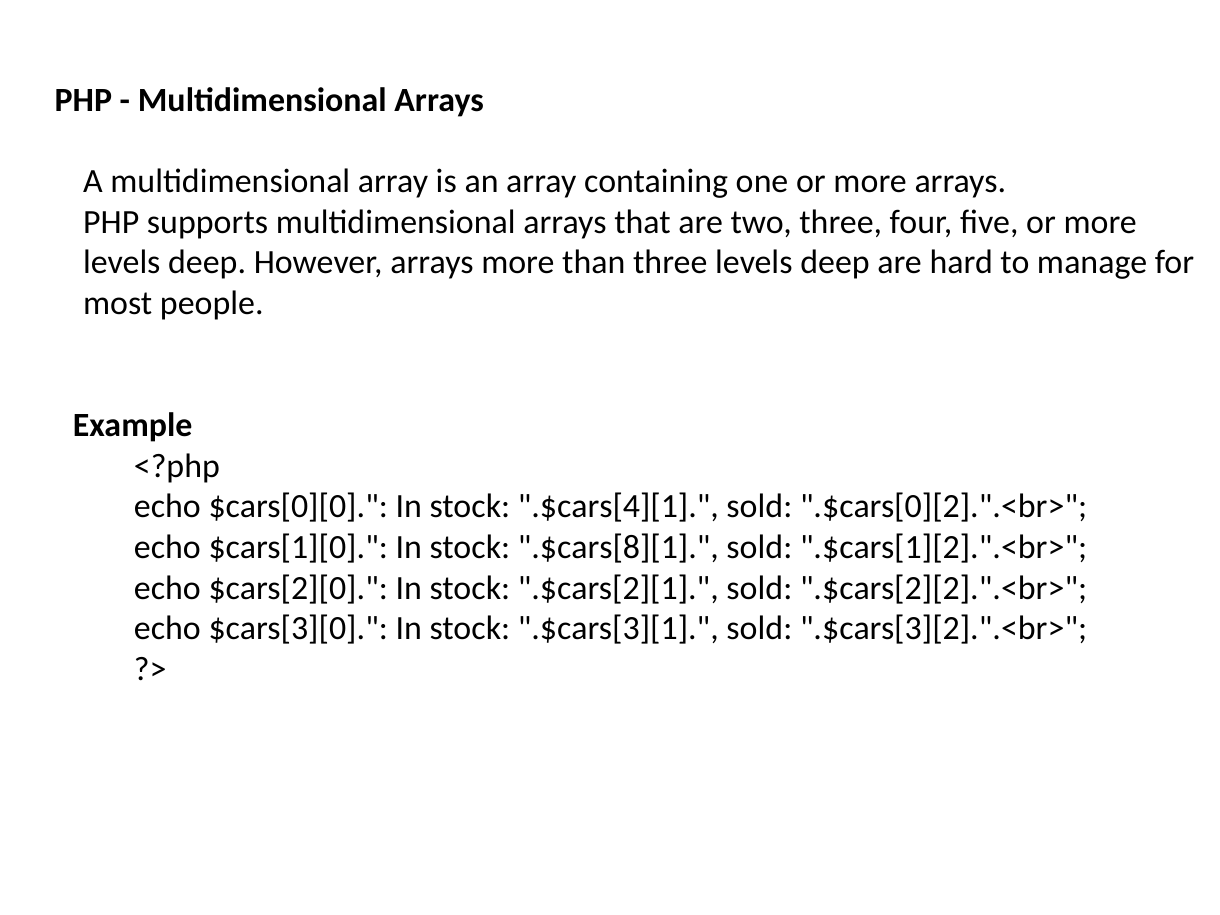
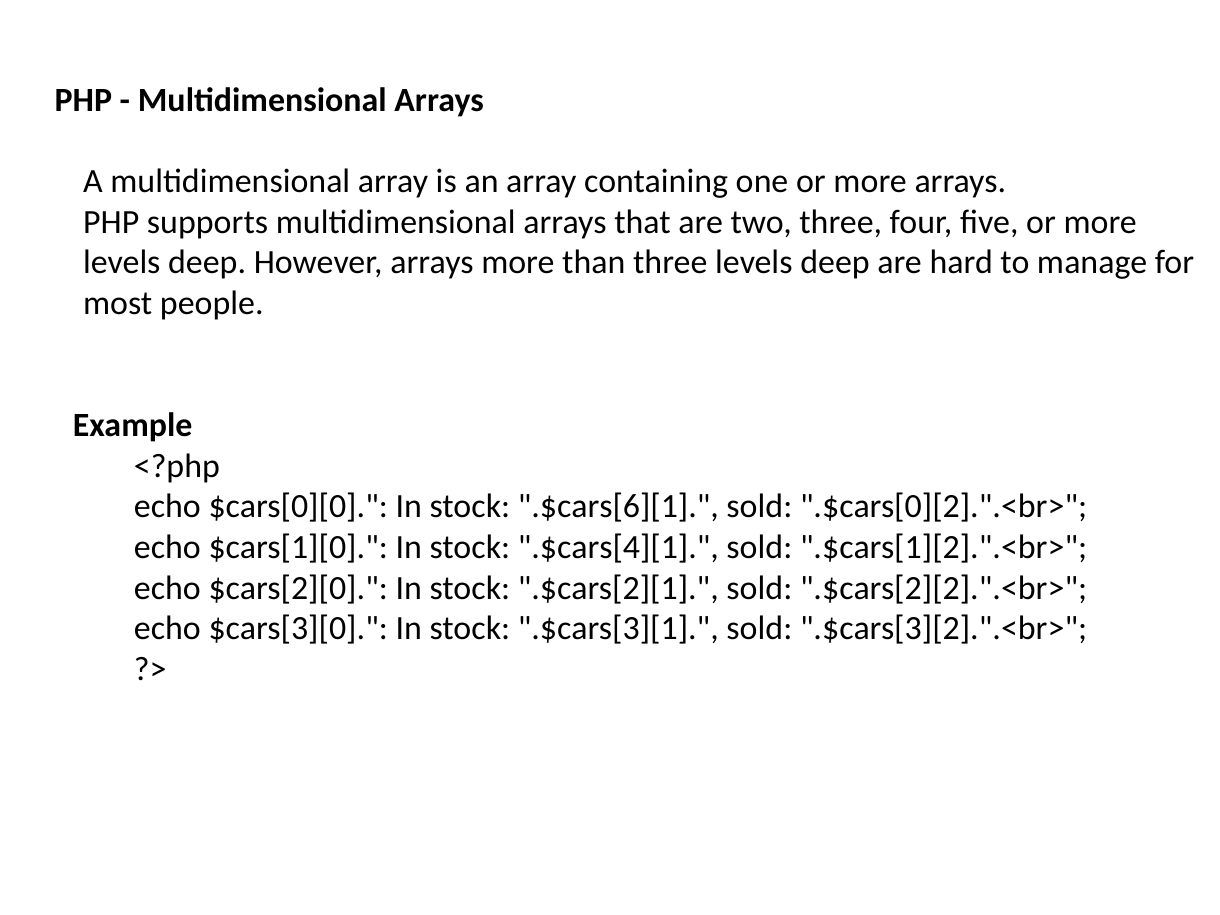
.$cars[4][1: .$cars[4][1 -> .$cars[6][1
.$cars[8][1: .$cars[8][1 -> .$cars[4][1
